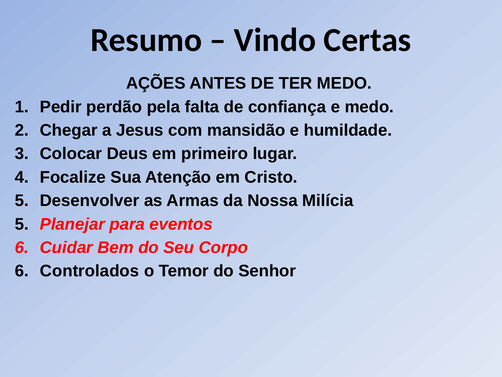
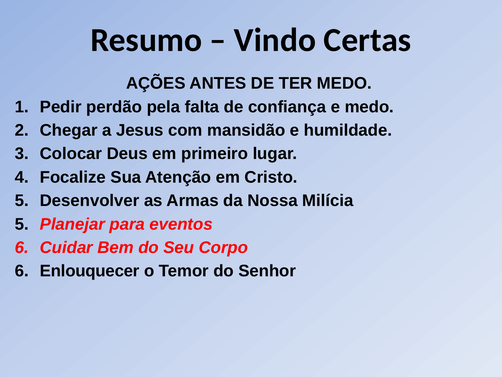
Controlados: Controlados -> Enlouquecer
